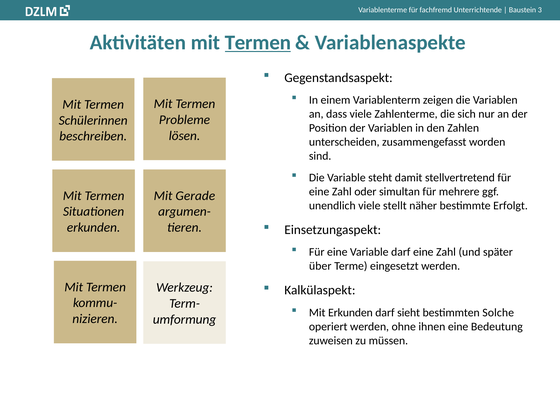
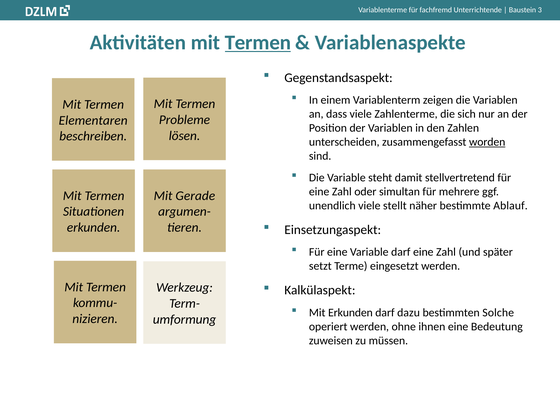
Schülerinnen: Schülerinnen -> Elementaren
worden underline: none -> present
Erfolgt: Erfolgt -> Ablauf
über: über -> setzt
sieht: sieht -> dazu
